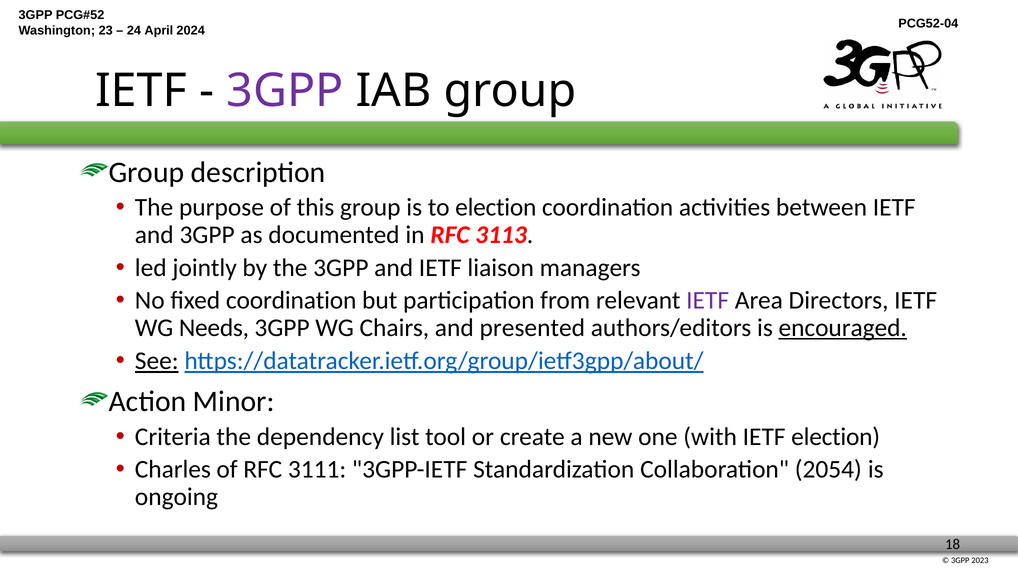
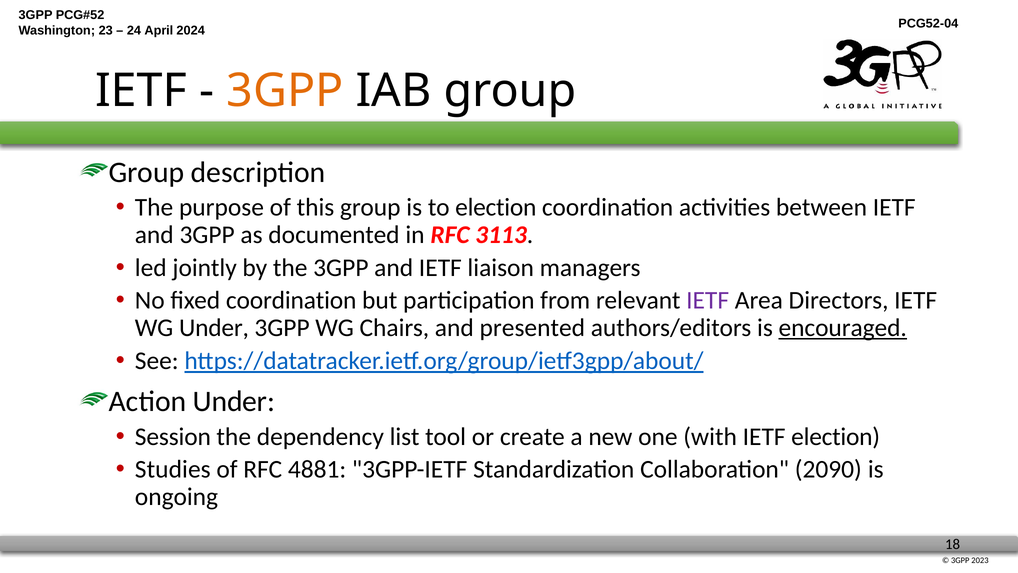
3GPP at (285, 91) colour: purple -> orange
WG Needs: Needs -> Under
See underline: present -> none
Action Minor: Minor -> Under
Criteria: Criteria -> Session
Charles: Charles -> Studies
3111: 3111 -> 4881
2054: 2054 -> 2090
